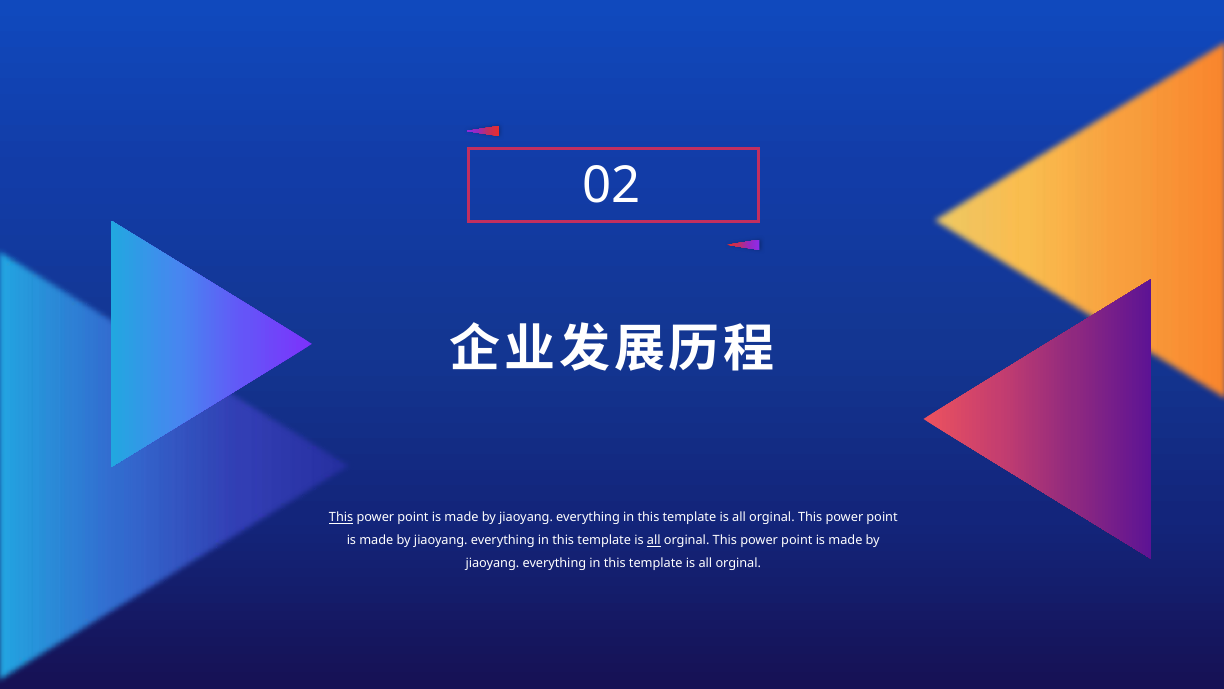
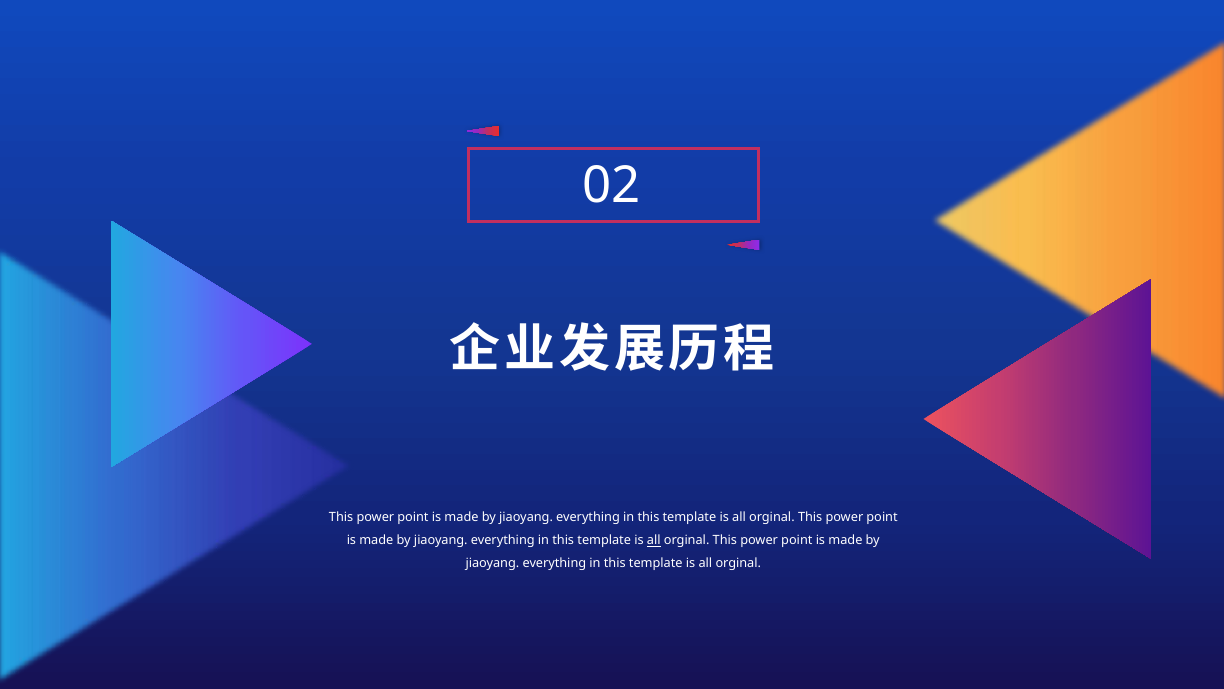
This at (341, 517) underline: present -> none
